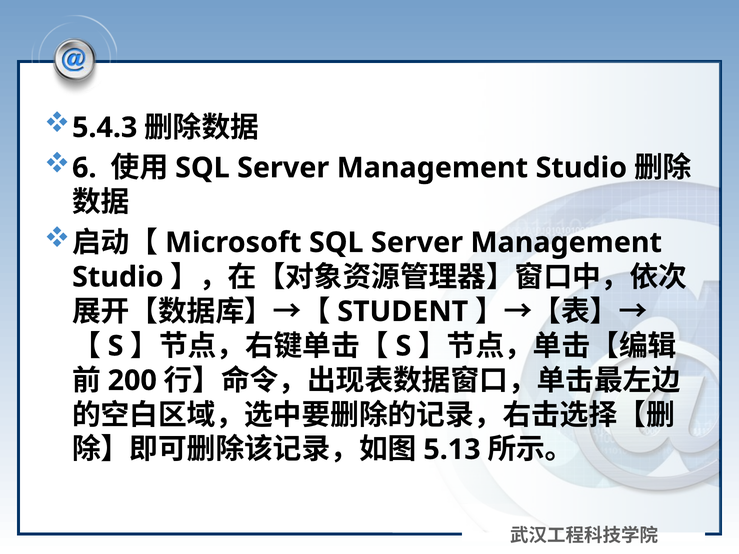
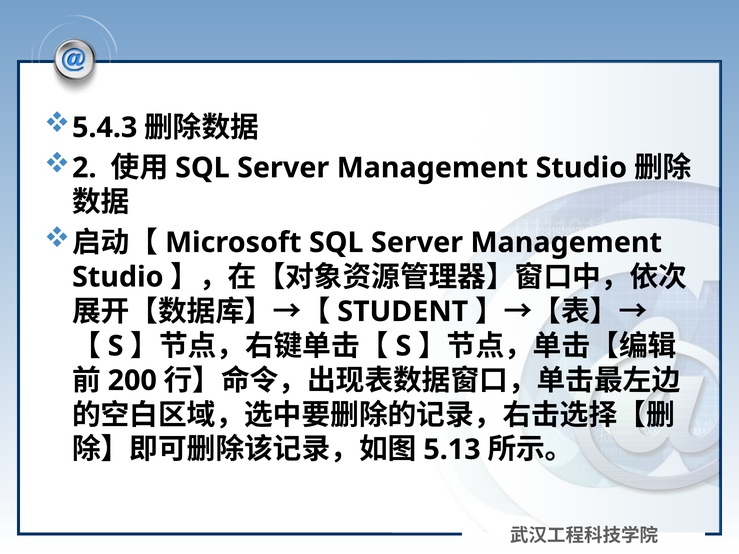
6: 6 -> 2
